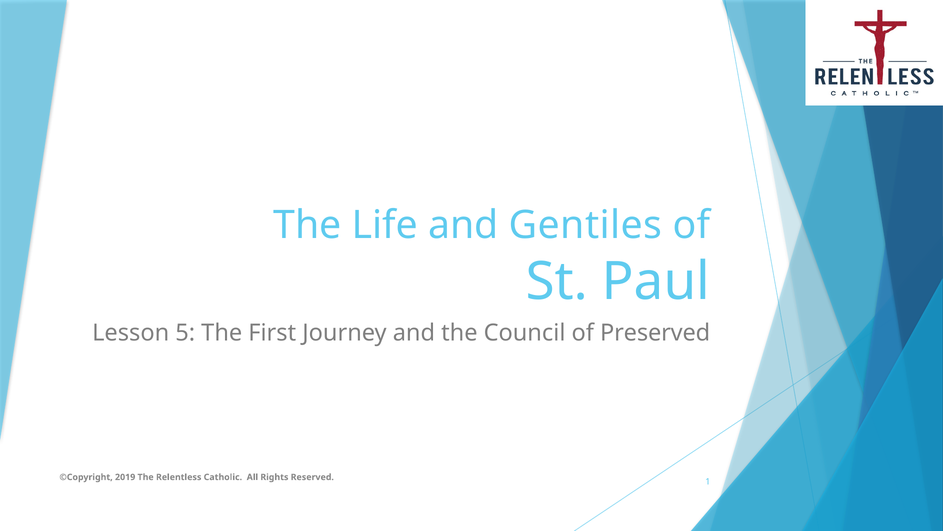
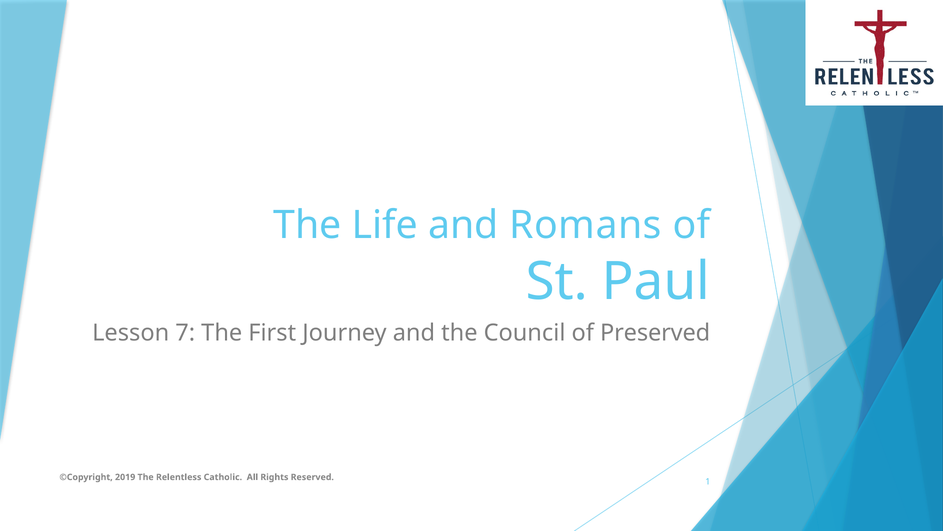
Gentiles: Gentiles -> Romans
5: 5 -> 7
